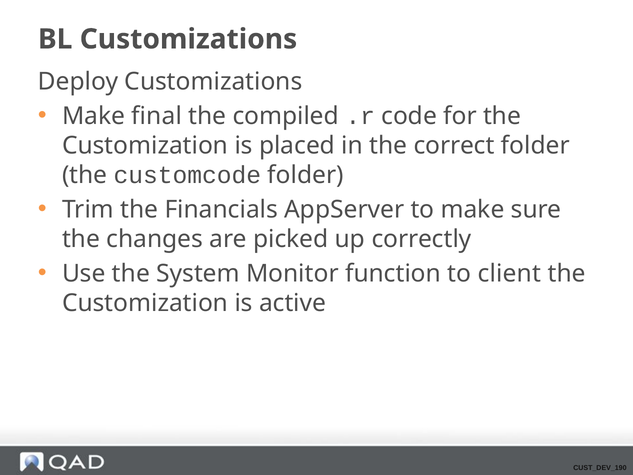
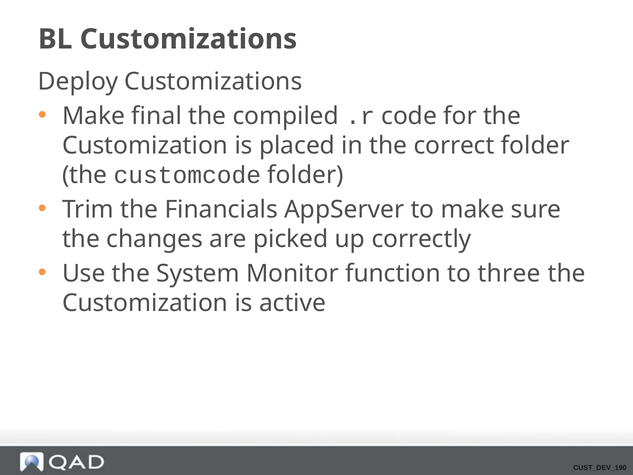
client: client -> three
